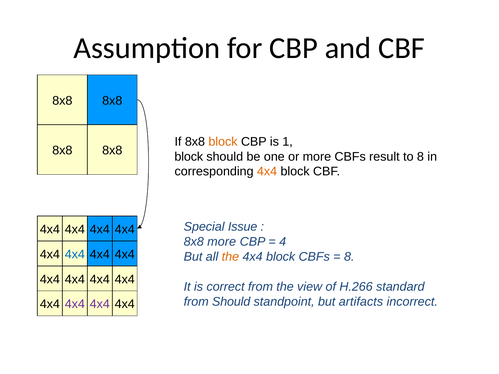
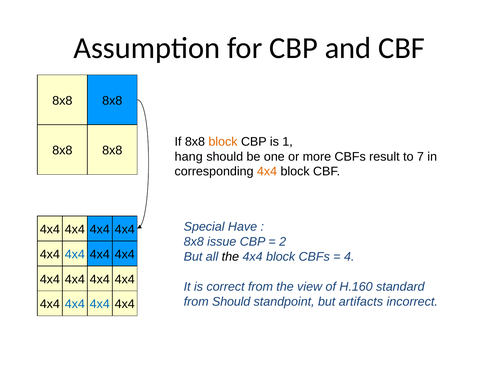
block at (189, 157): block -> hang
to 8: 8 -> 7
Issue: Issue -> Have
8x8 more: more -> issue
4: 4 -> 2
the at (230, 257) colour: orange -> black
8 at (349, 257): 8 -> 4
H.266: H.266 -> H.160
4x4 at (75, 304) colour: purple -> blue
4x4 at (100, 304) colour: purple -> blue
